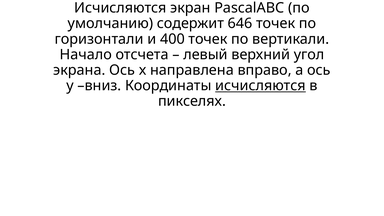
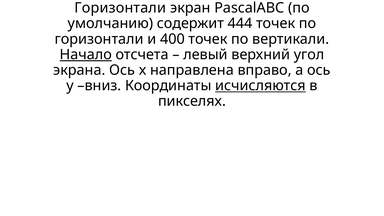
Исчисляются at (120, 8): Исчисляются -> Горизонтали
646: 646 -> 444
Начало underline: none -> present
